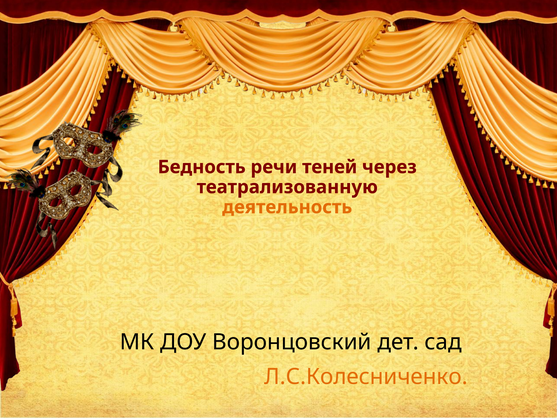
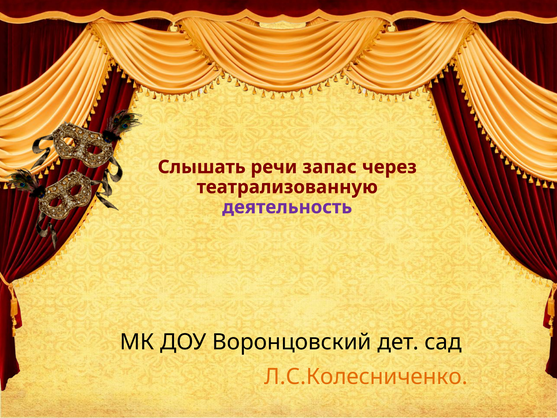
Бедность: Бедность -> Слышать
теней: теней -> запас
деятельность colour: orange -> purple
